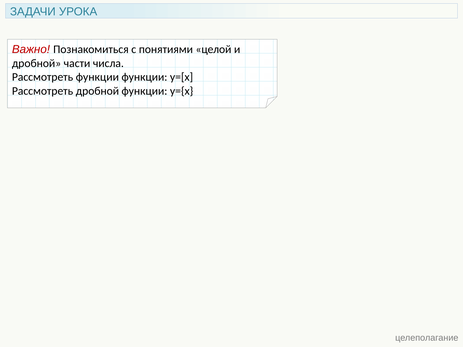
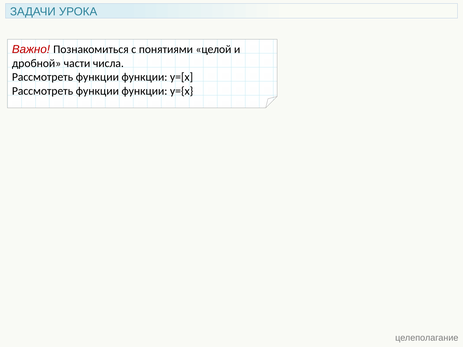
дробной at (97, 91): дробной -> функции
